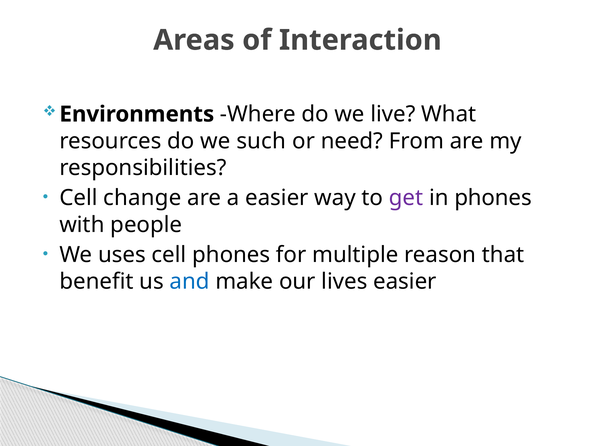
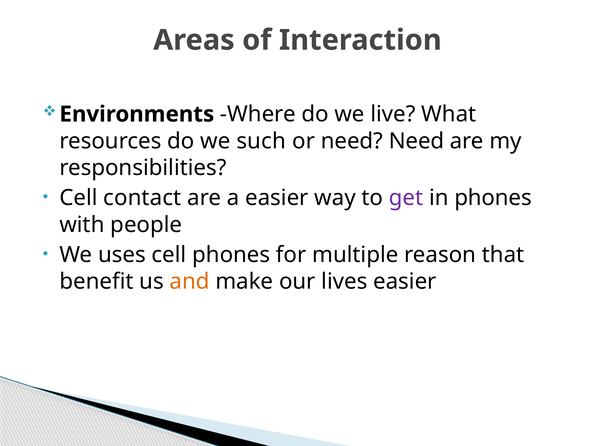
need From: From -> Need
change: change -> contact
and colour: blue -> orange
